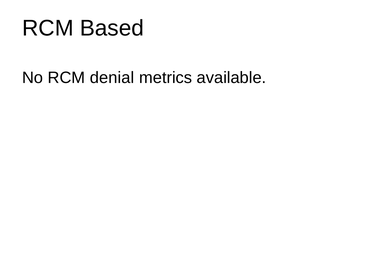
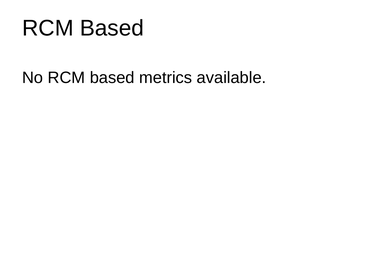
No RCM denial: denial -> based
